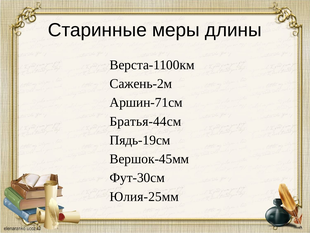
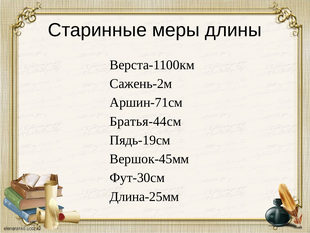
Юлия-25мм: Юлия-25мм -> Длина-25мм
